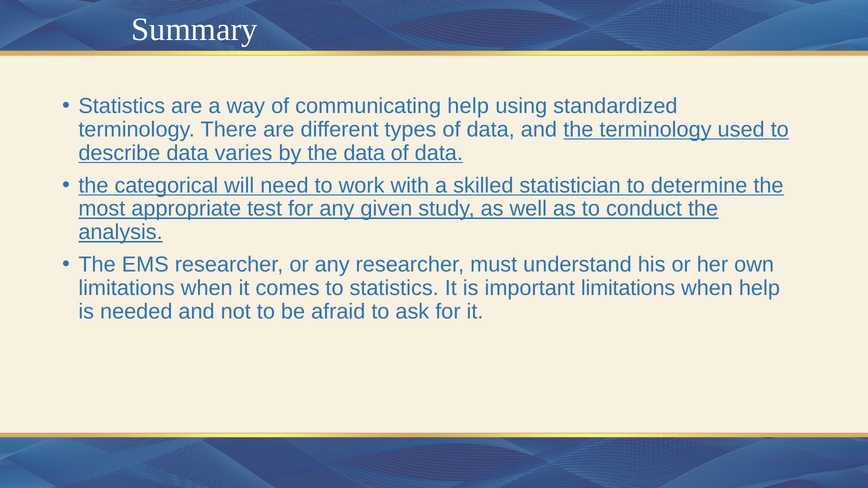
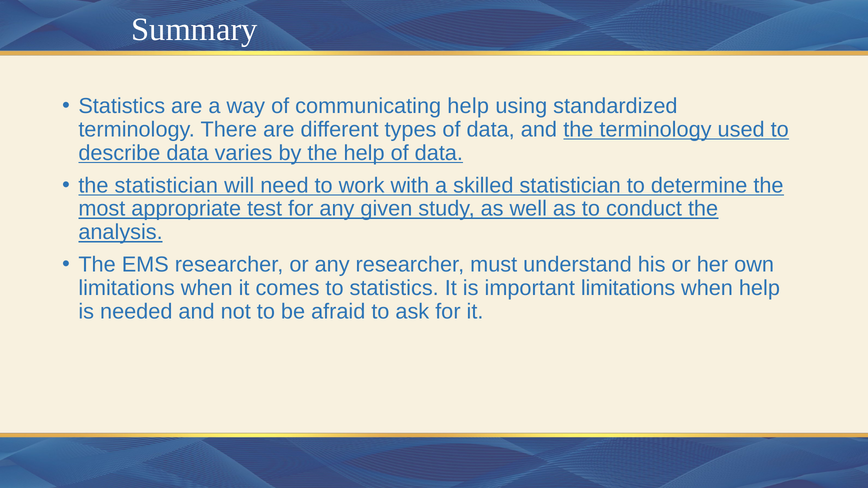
the data: data -> help
the categorical: categorical -> statistician
